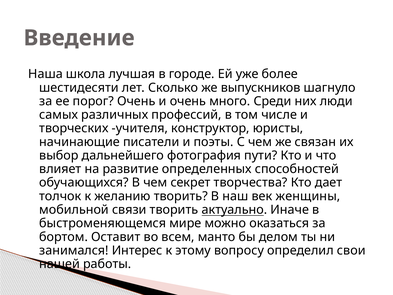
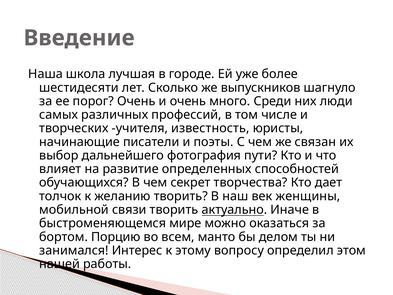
конструктор: конструктор -> известность
Оставит: Оставит -> Порцию
свои: свои -> этом
